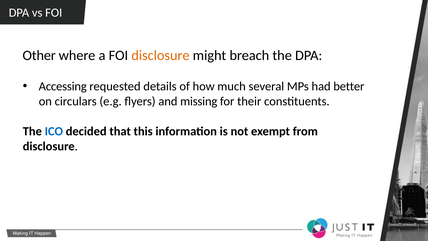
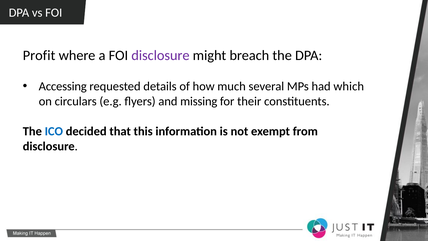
Other: Other -> Profit
disclosure at (160, 55) colour: orange -> purple
better: better -> which
